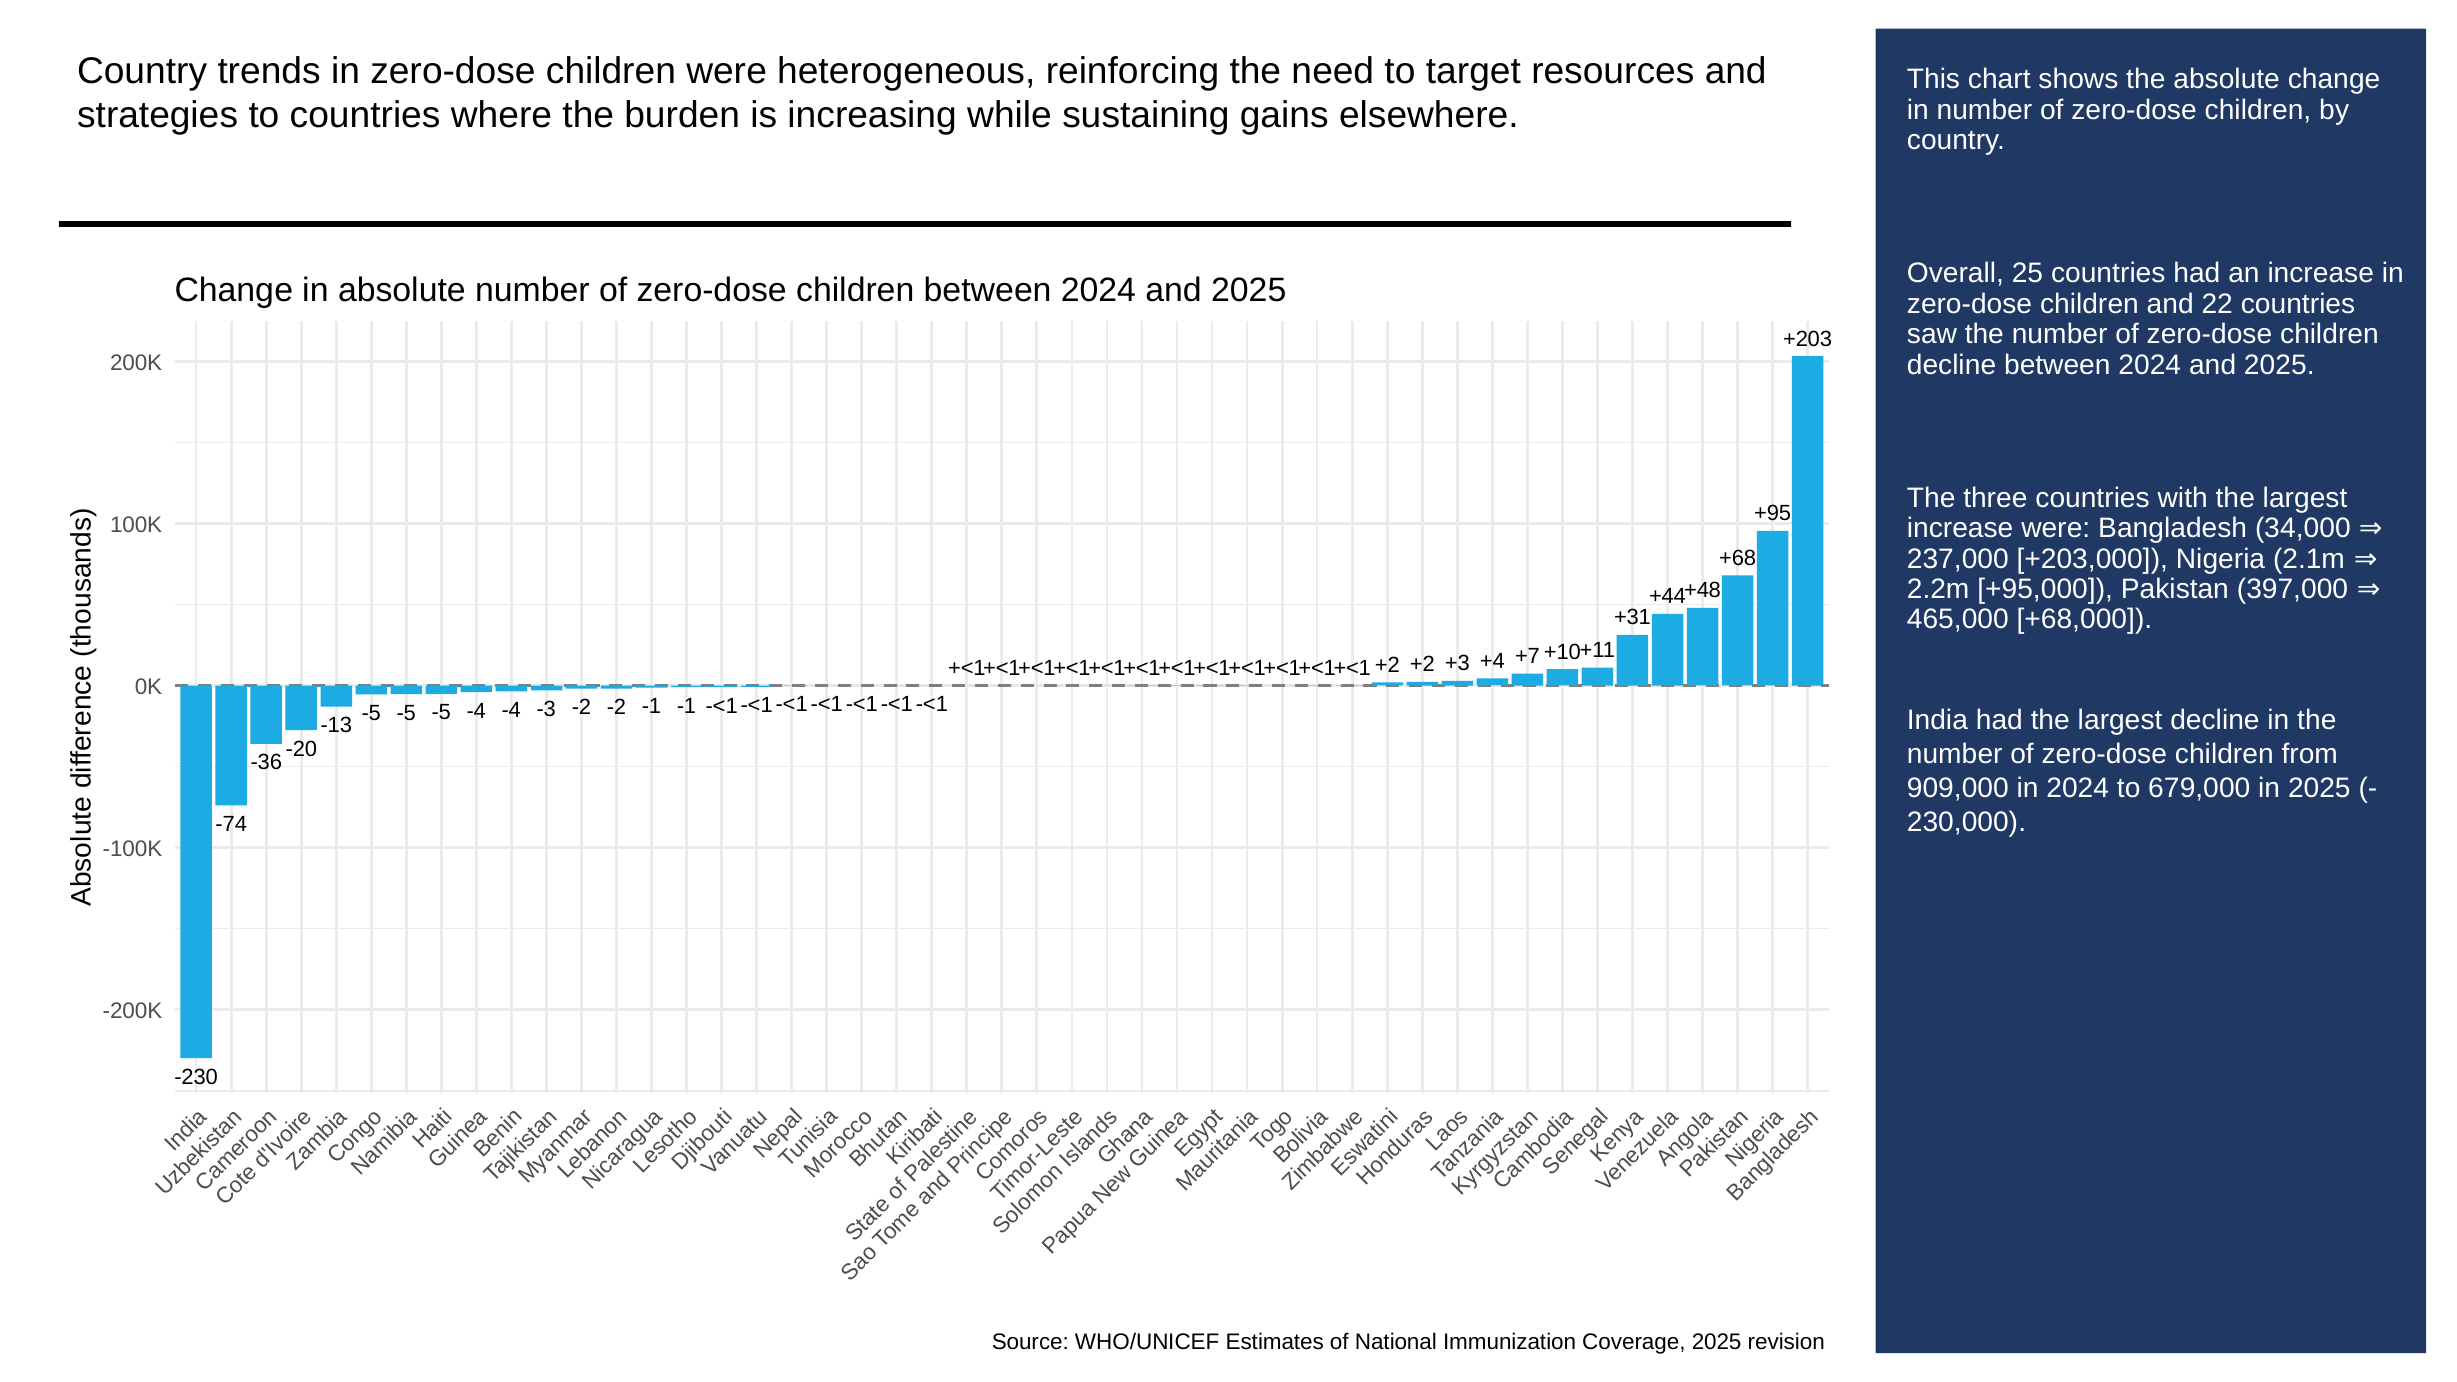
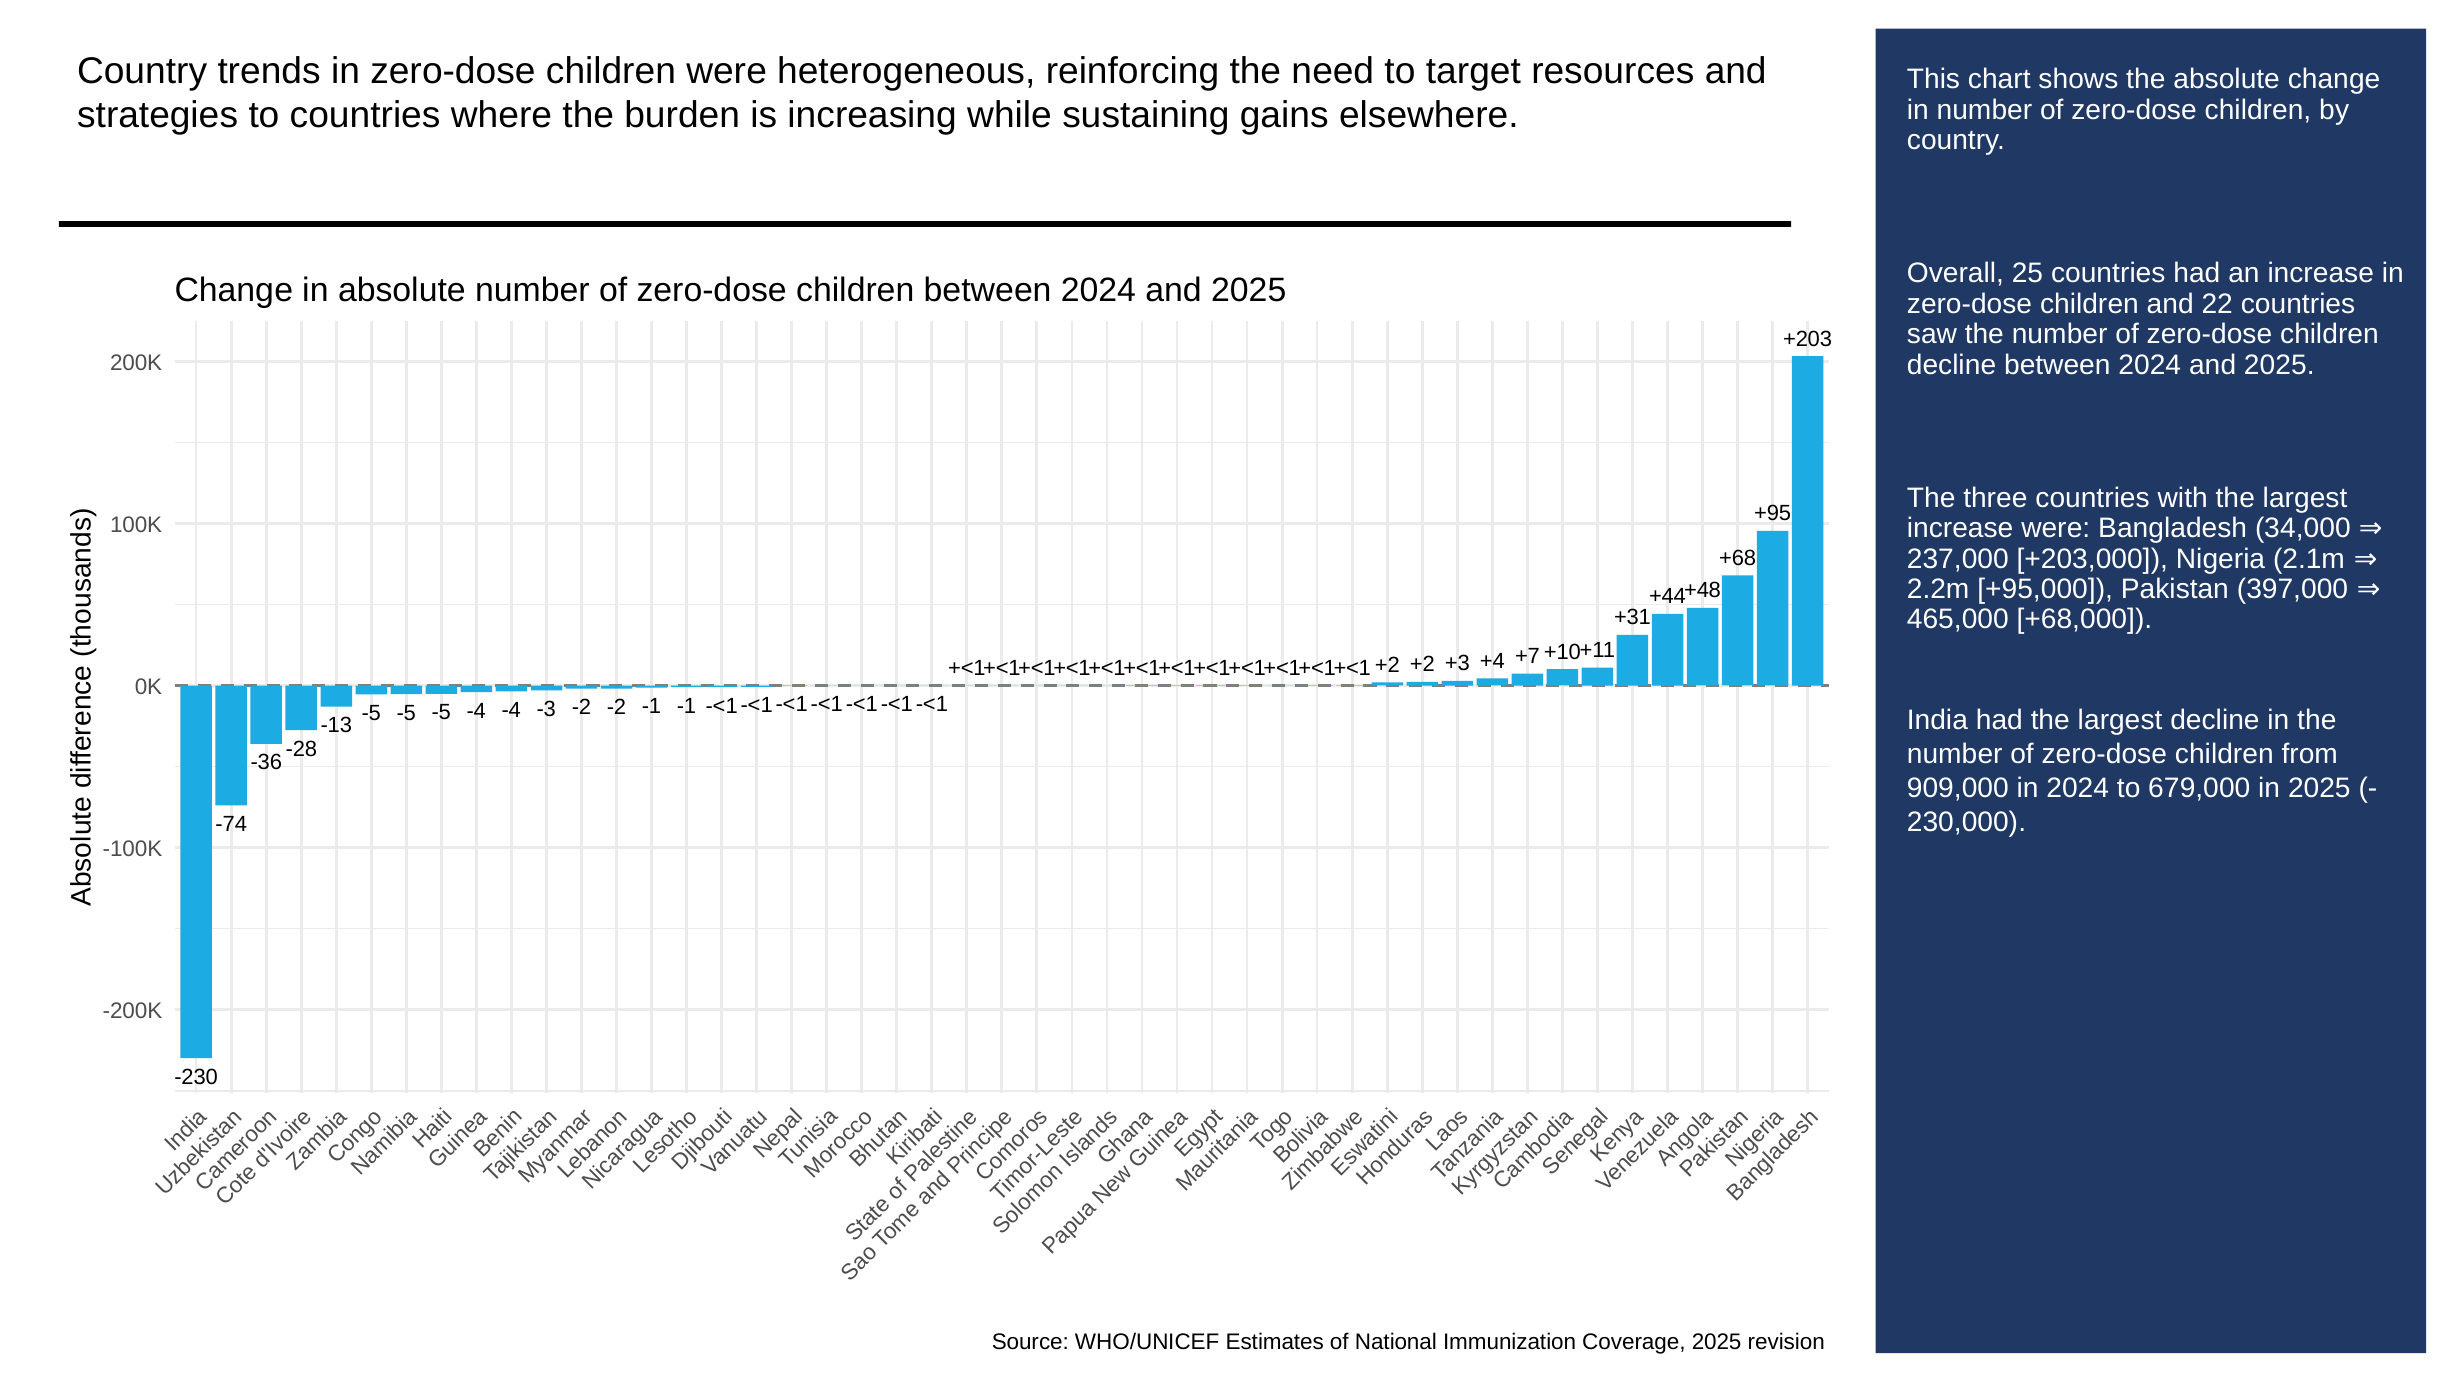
-20: -20 -> -28
